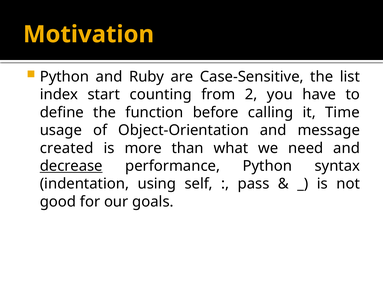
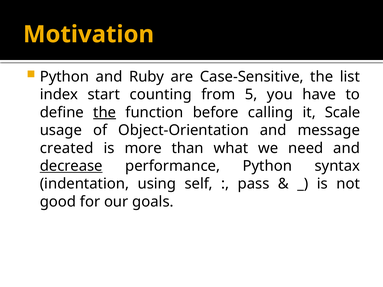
2: 2 -> 5
the at (105, 112) underline: none -> present
Time: Time -> Scale
